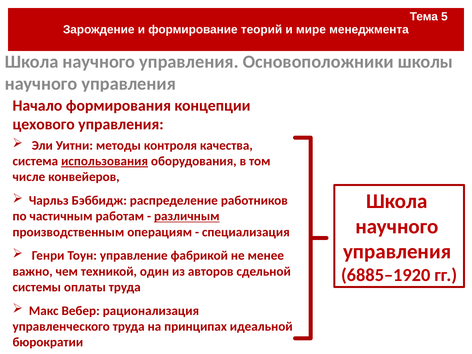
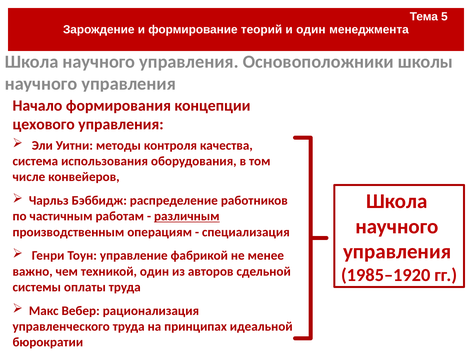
и мире: мире -> один
использования underline: present -> none
6885–1920: 6885–1920 -> 1985–1920
